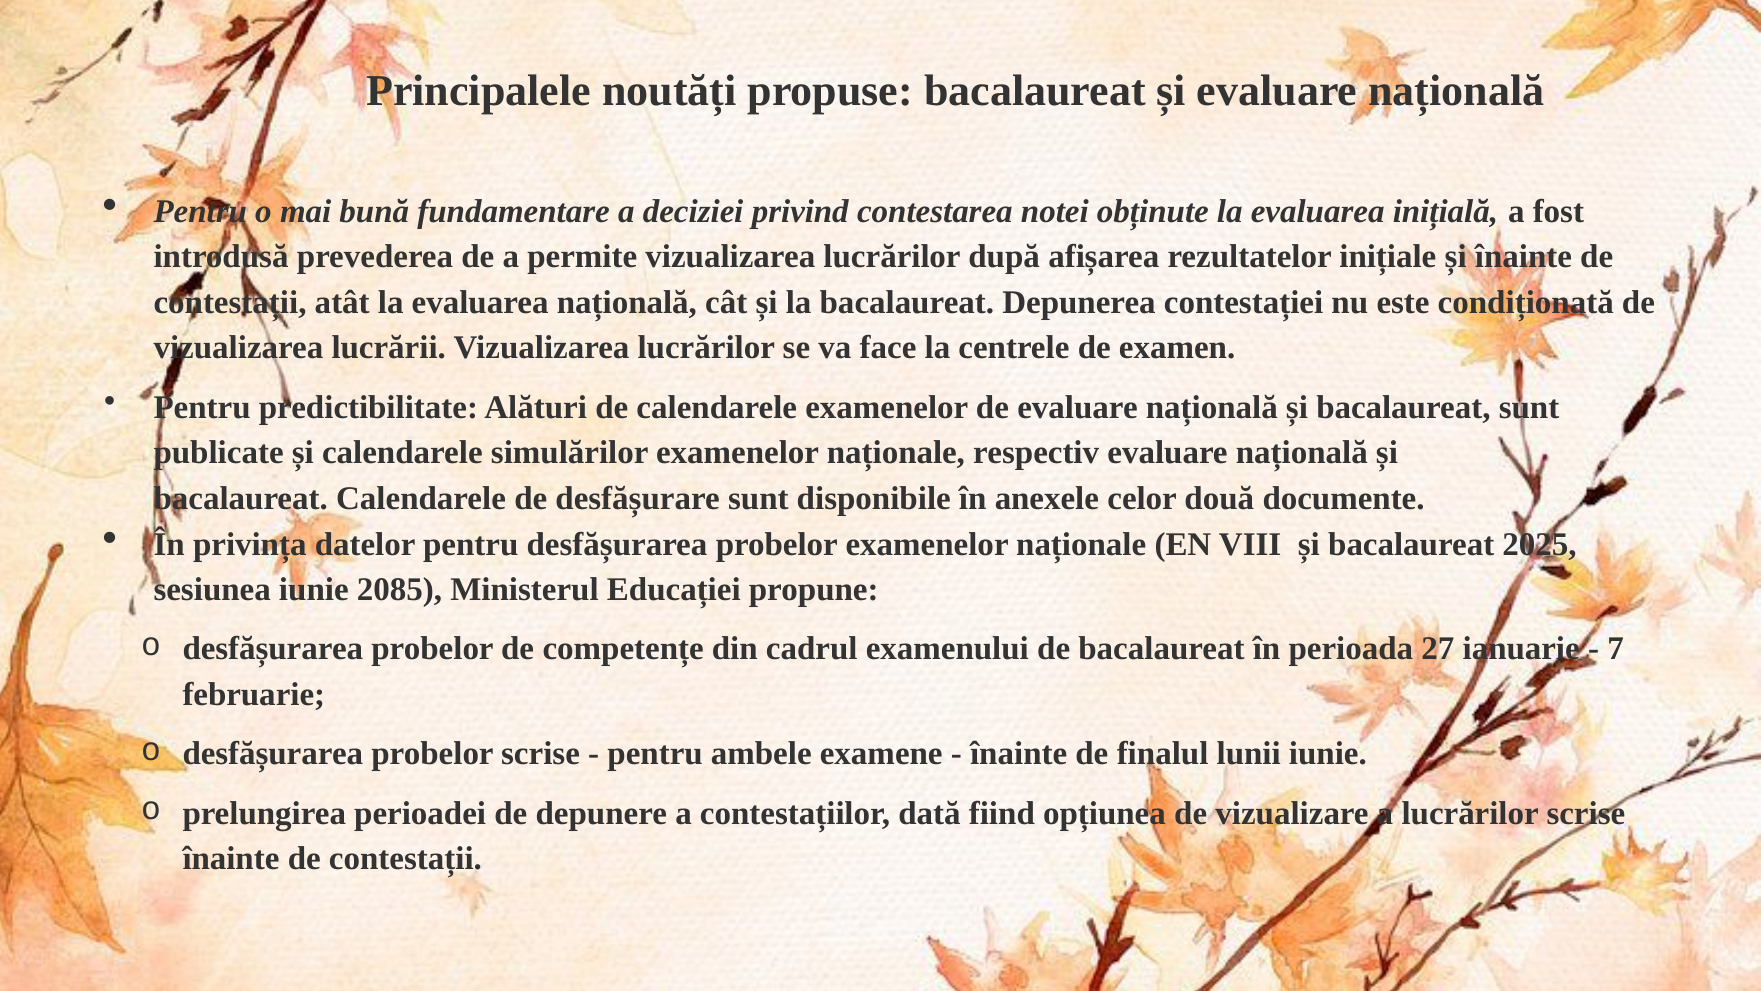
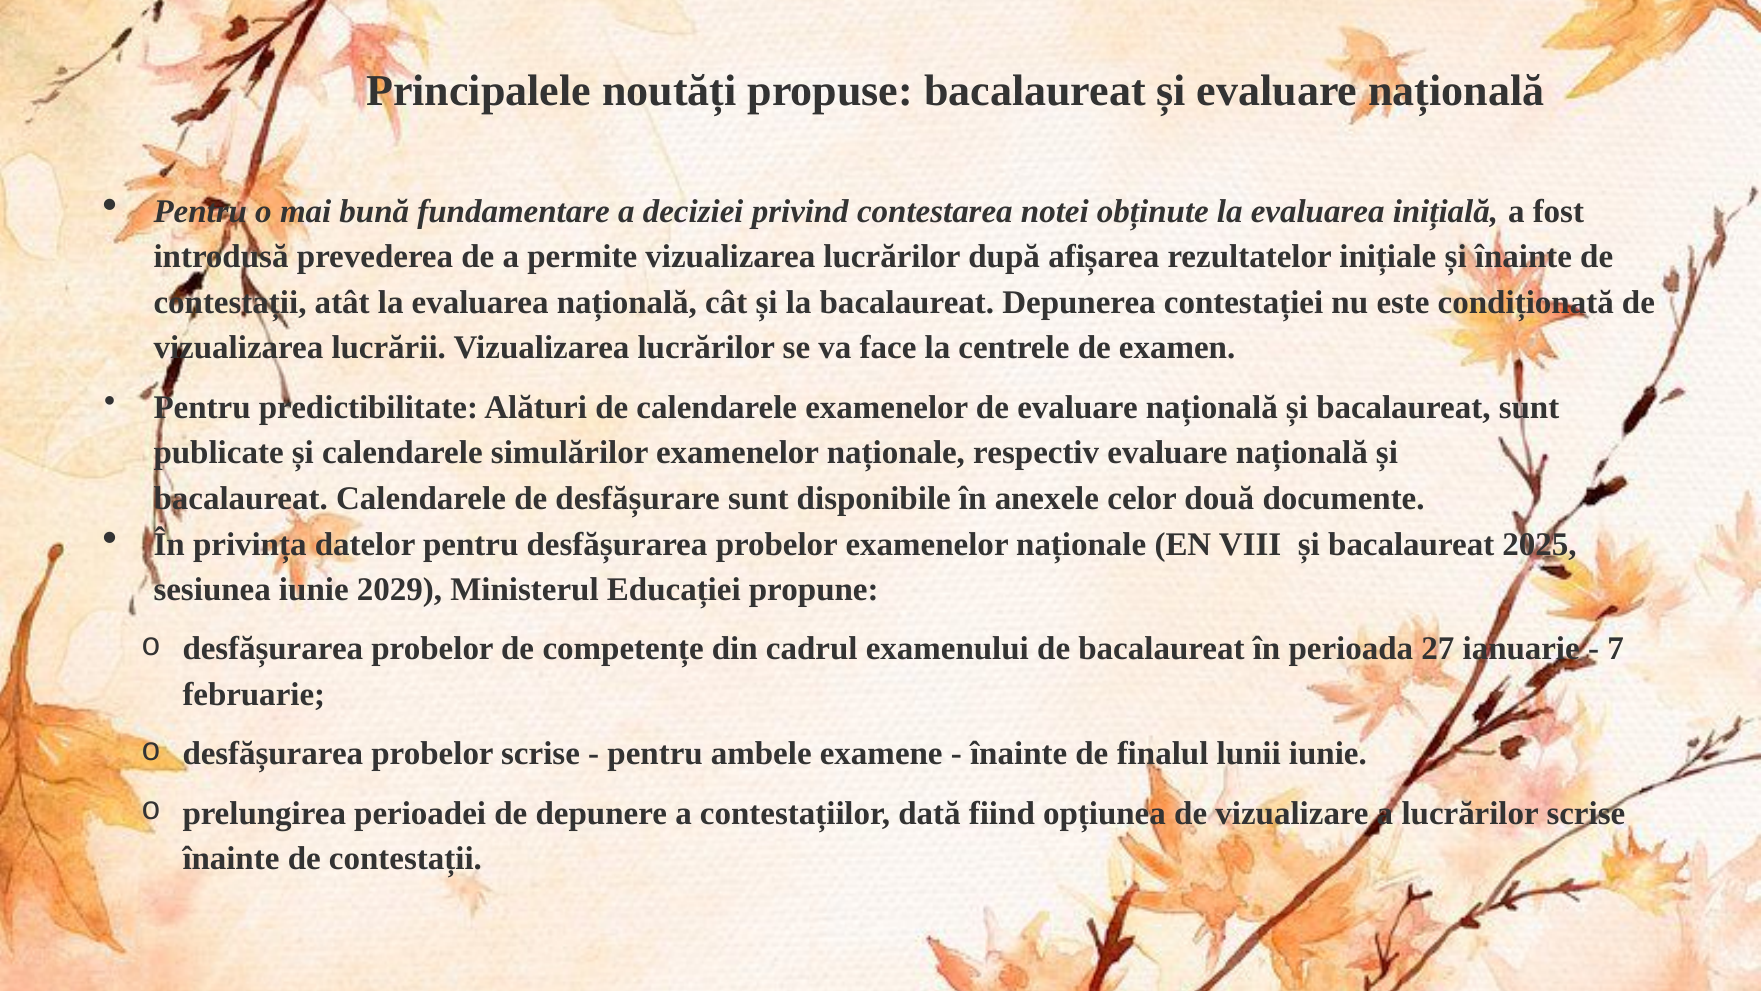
2085: 2085 -> 2029
